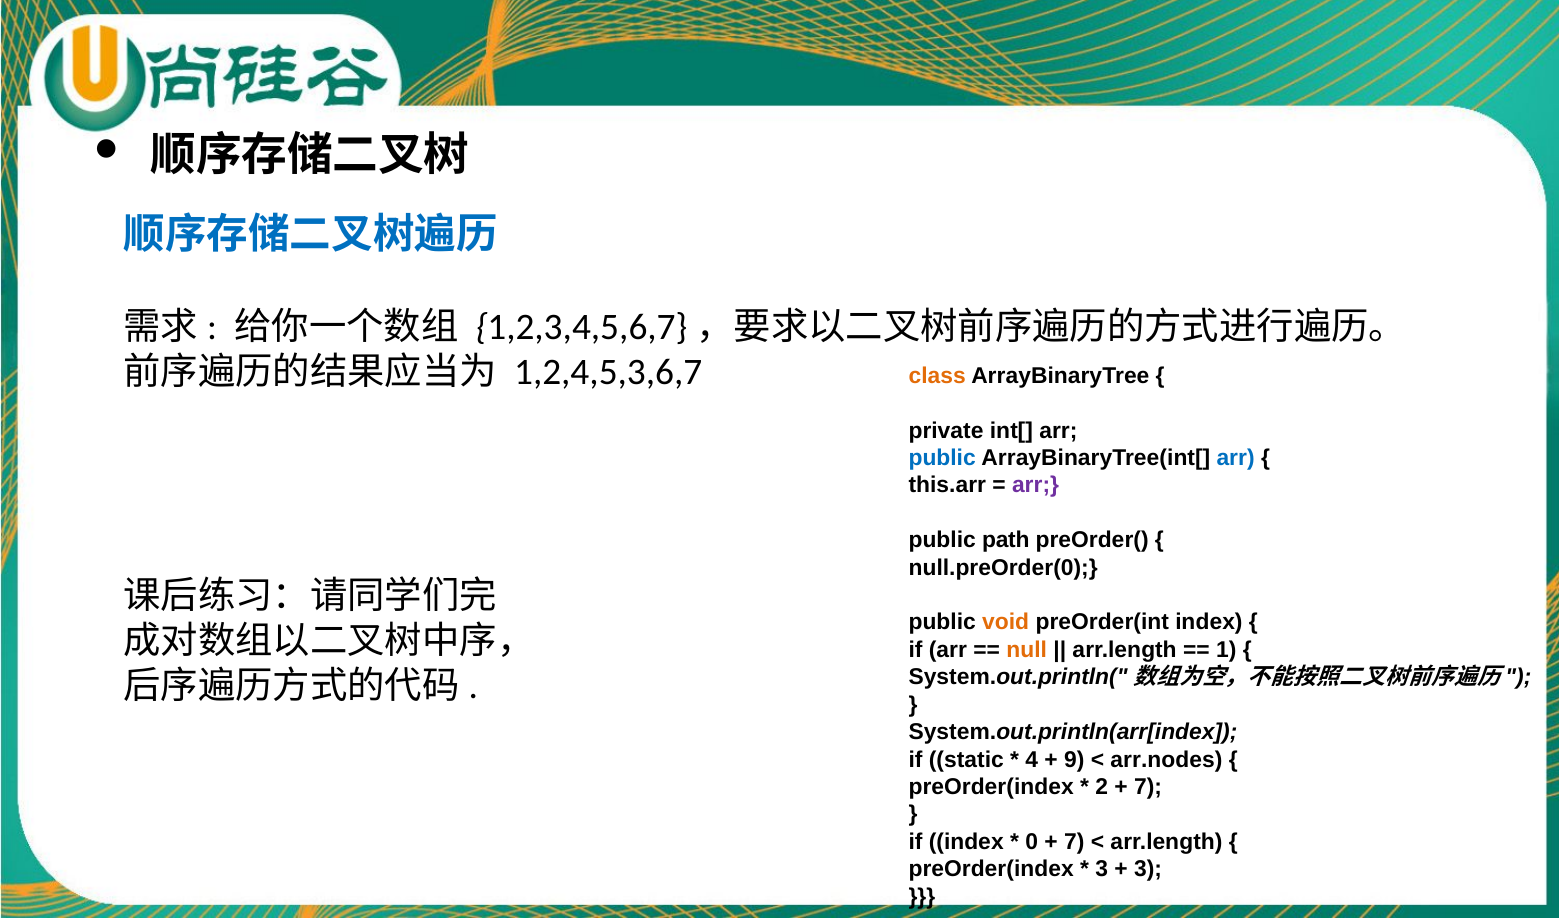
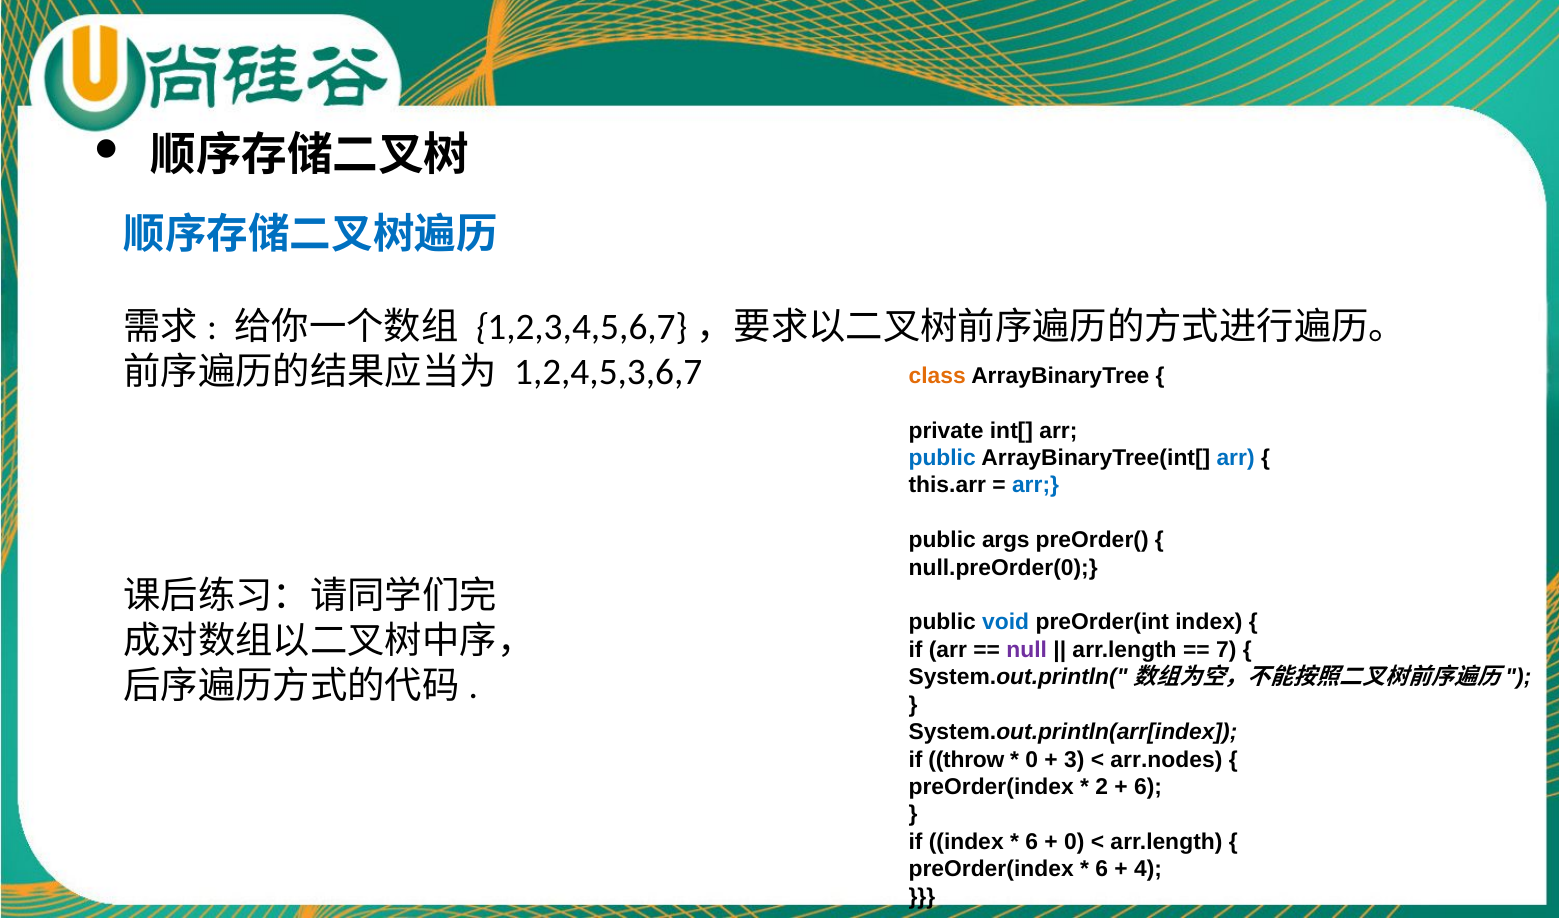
arr at (1036, 485) colour: purple -> blue
path: path -> args
void colour: orange -> blue
null colour: orange -> purple
1: 1 -> 7
static: static -> throw
4 at (1032, 759): 4 -> 0
9: 9 -> 3
7 at (1148, 787): 7 -> 6
0 at (1032, 842): 0 -> 6
7 at (1074, 842): 7 -> 0
3 at (1102, 869): 3 -> 6
3 at (1148, 869): 3 -> 4
